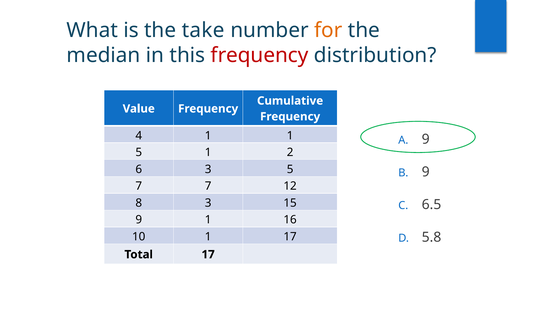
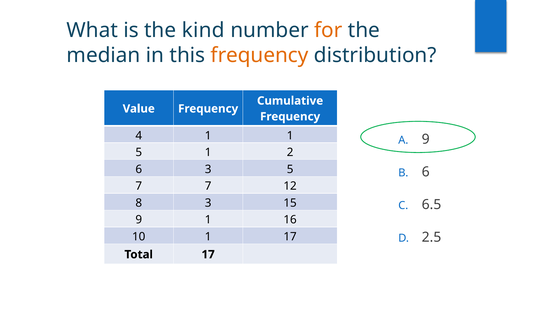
take: take -> kind
frequency at (260, 55) colour: red -> orange
9 at (426, 172): 9 -> 6
5.8: 5.8 -> 2.5
